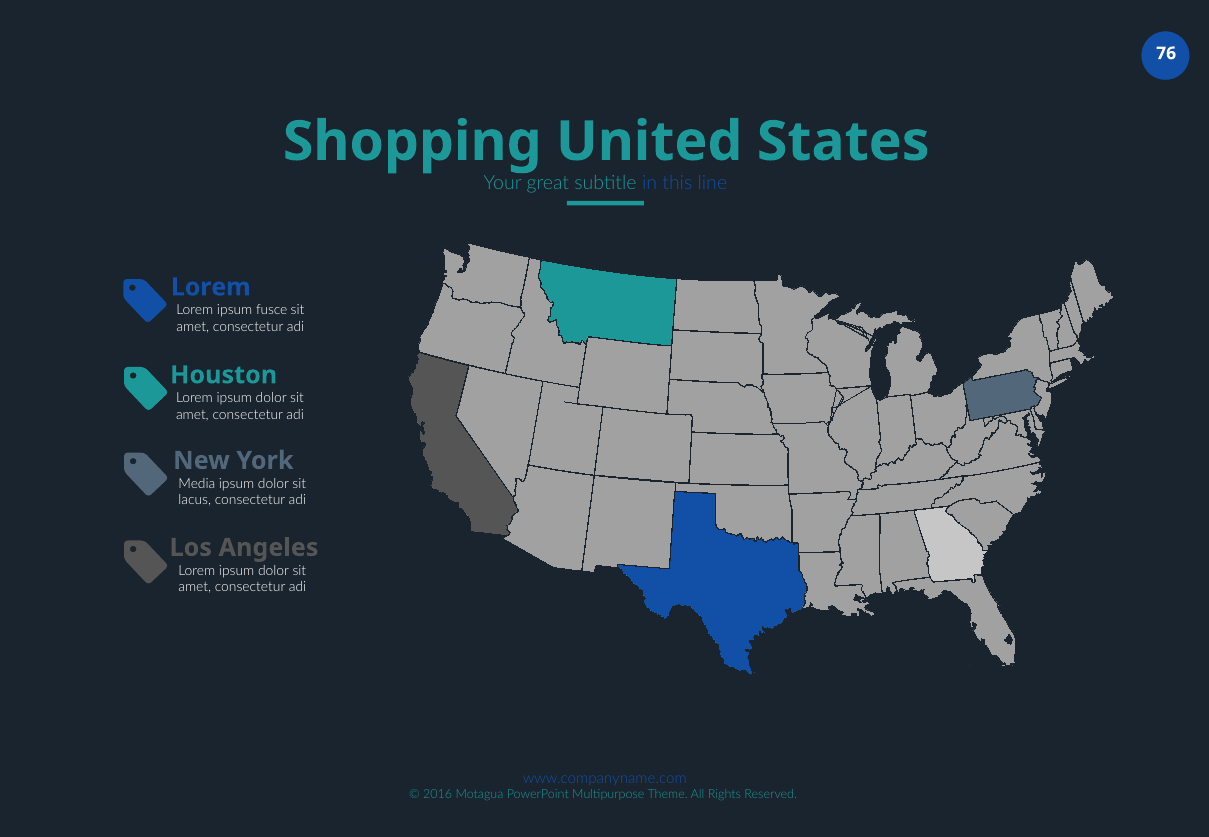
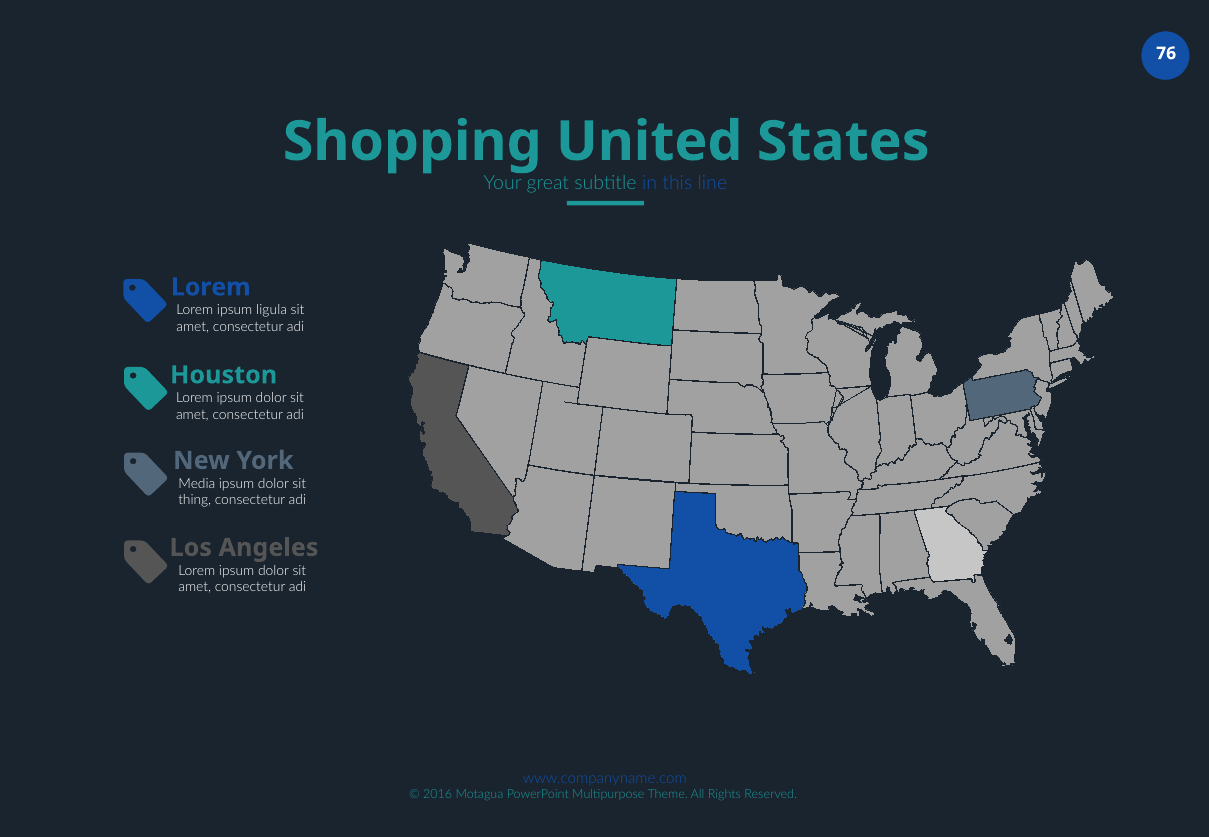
fusce: fusce -> ligula
lacus: lacus -> thing
